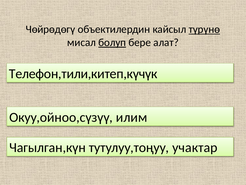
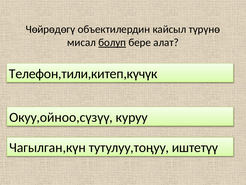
түрүнө underline: present -> none
илим: илим -> куруу
учактар: учактар -> иштетүү
